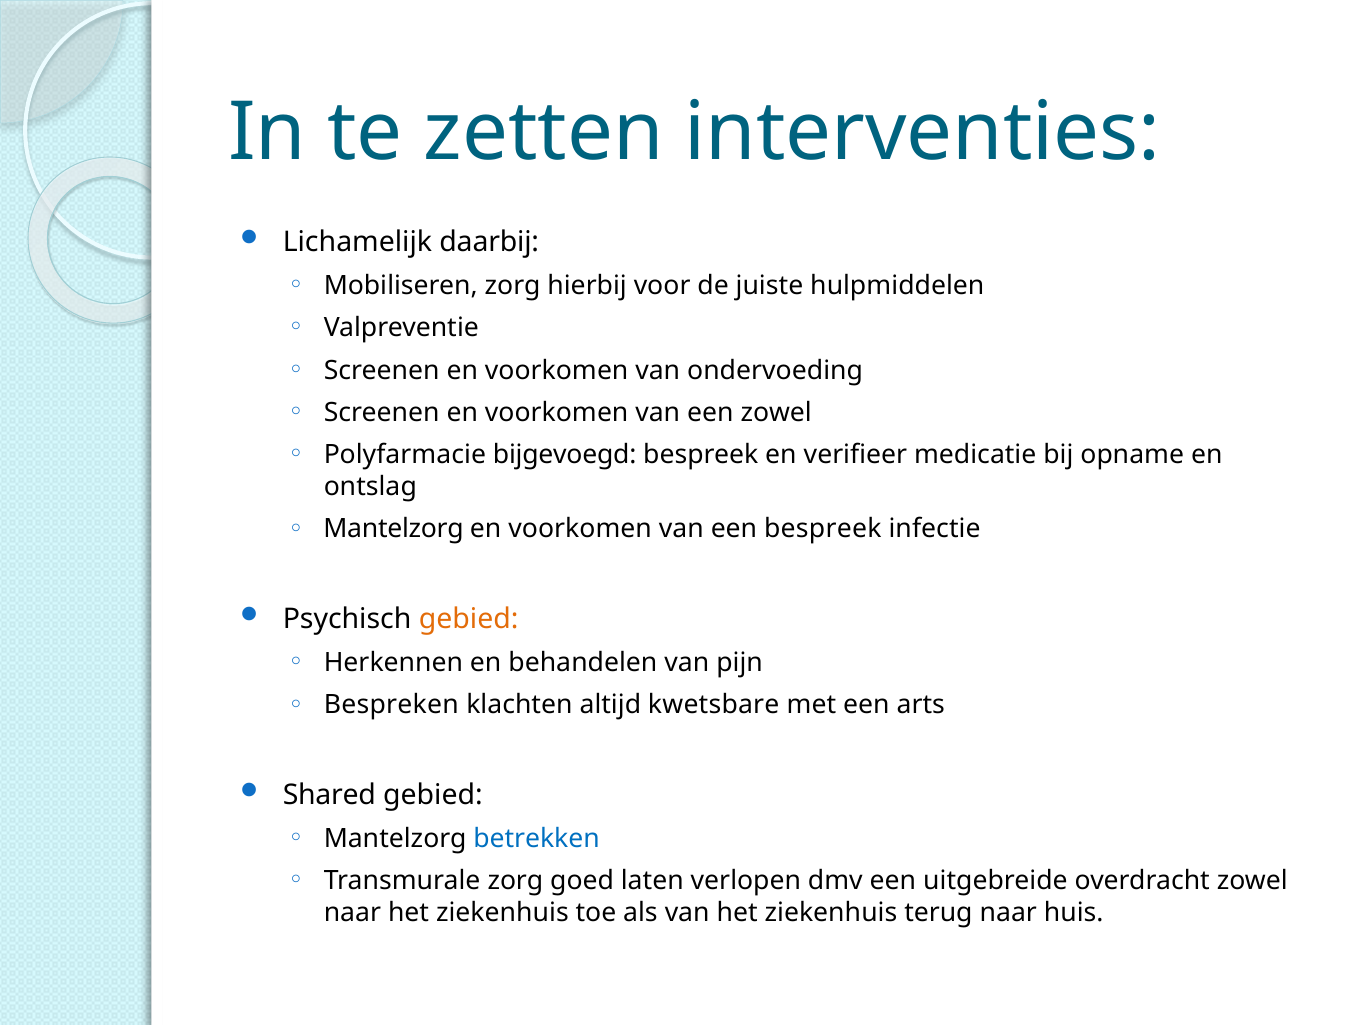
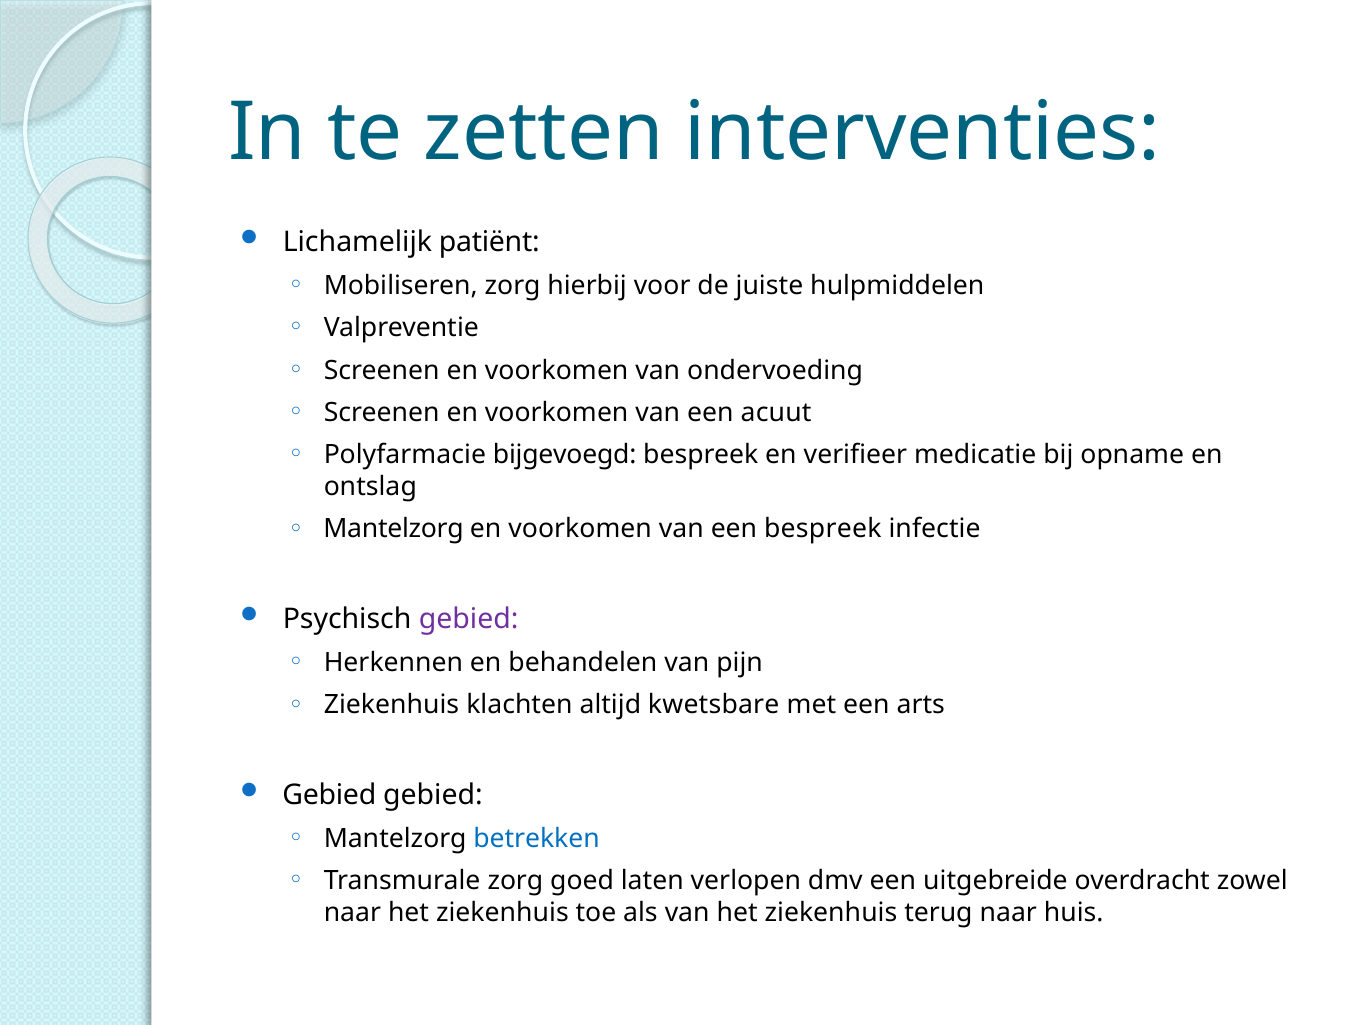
daarbij: daarbij -> patiënt
een zowel: zowel -> acuut
gebied at (469, 619) colour: orange -> purple
Bespreken at (391, 705): Bespreken -> Ziekenhuis
Shared at (329, 795): Shared -> Gebied
